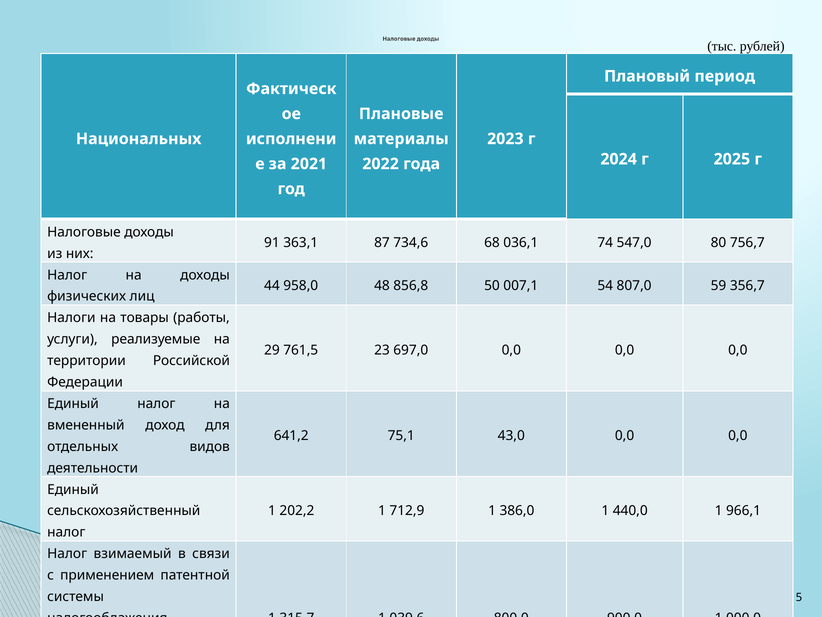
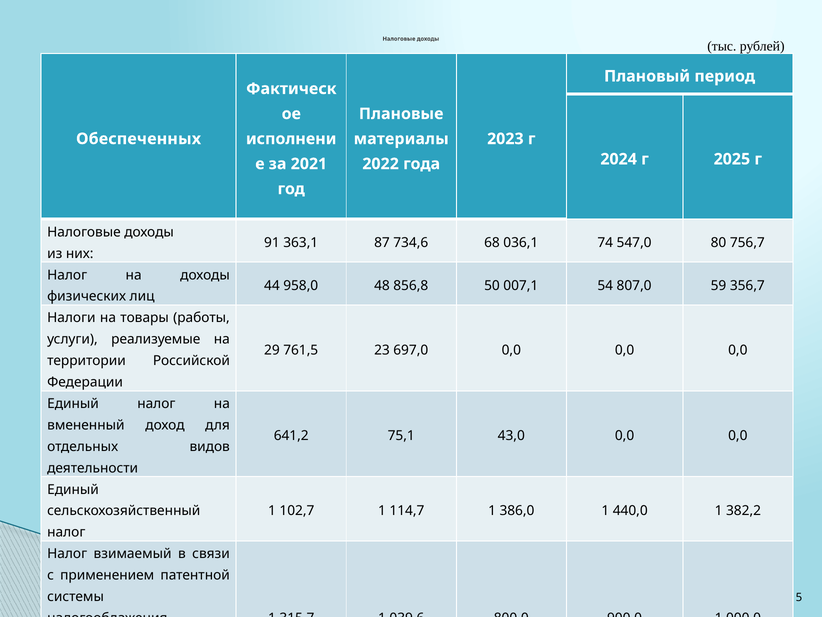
Национальных: Национальных -> Обеспеченных
202,2: 202,2 -> 102,7
712,9: 712,9 -> 114,7
966,1: 966,1 -> 382,2
